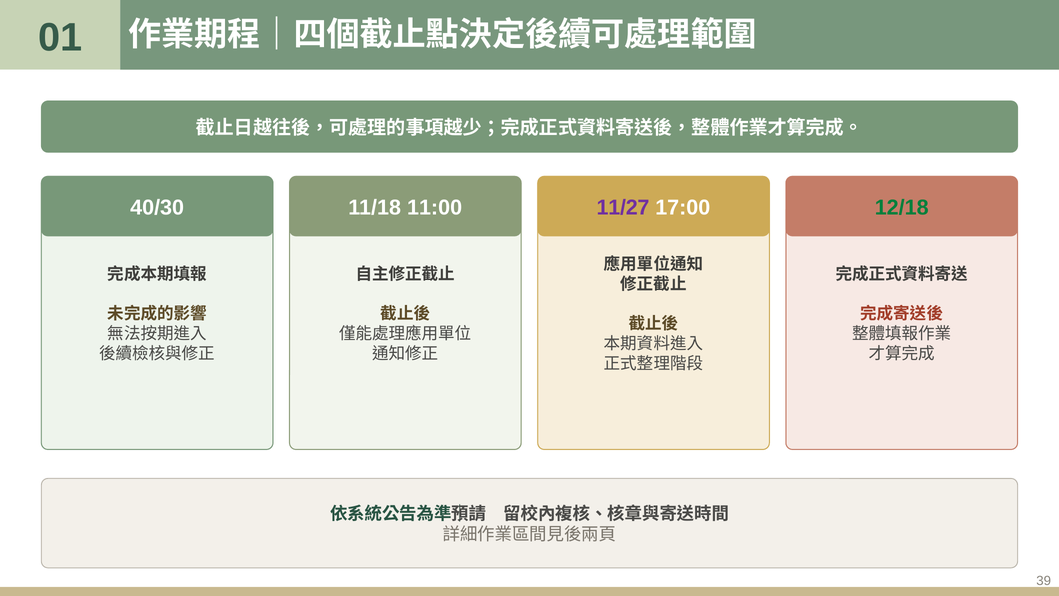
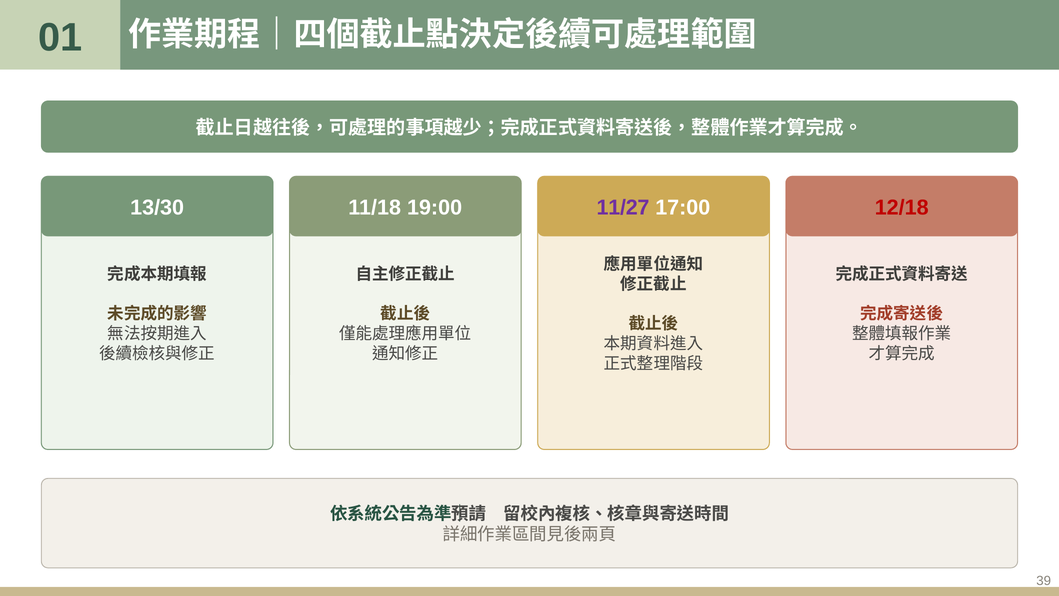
40/30: 40/30 -> 13/30
11:00: 11:00 -> 19:00
12/18 colour: green -> red
